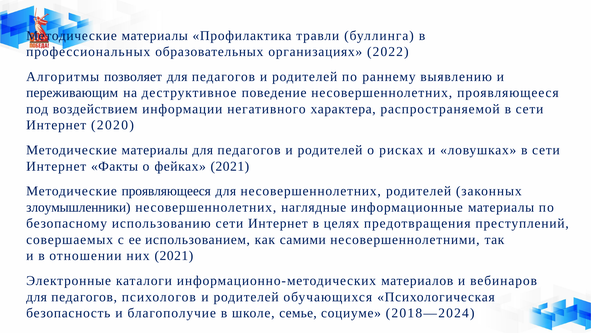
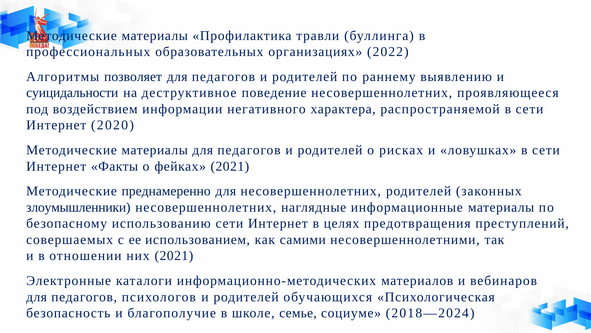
переживающим: переживающим -> суицидальности
Методические проявляющееся: проявляющееся -> преднамеренно
